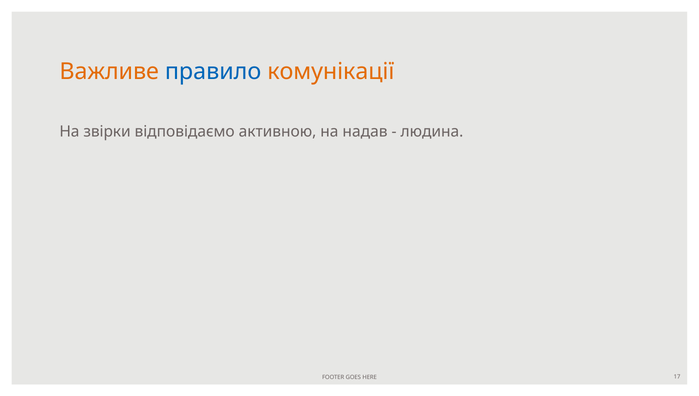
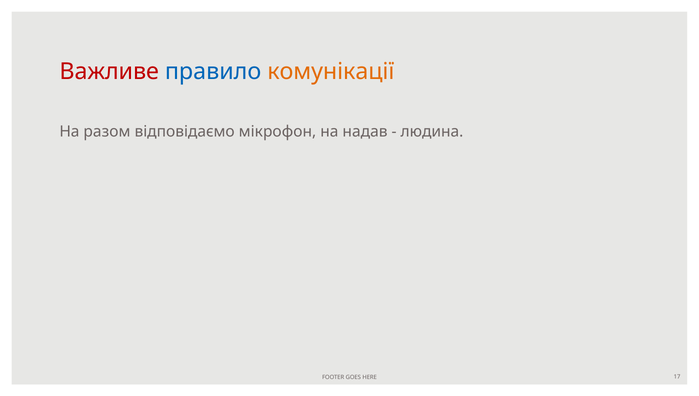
Важливе colour: orange -> red
звірки: звірки -> разом
активною: активною -> мікрофон
